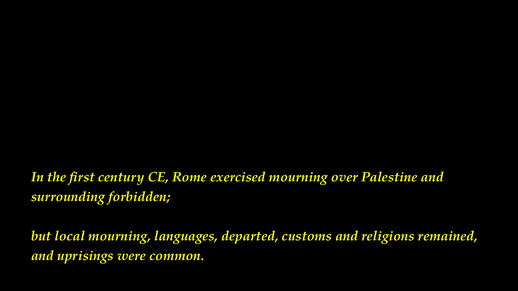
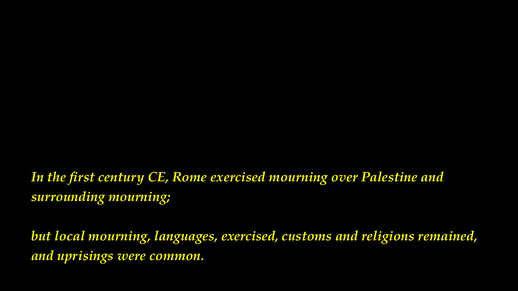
surrounding forbidden: forbidden -> mourning
languages departed: departed -> exercised
